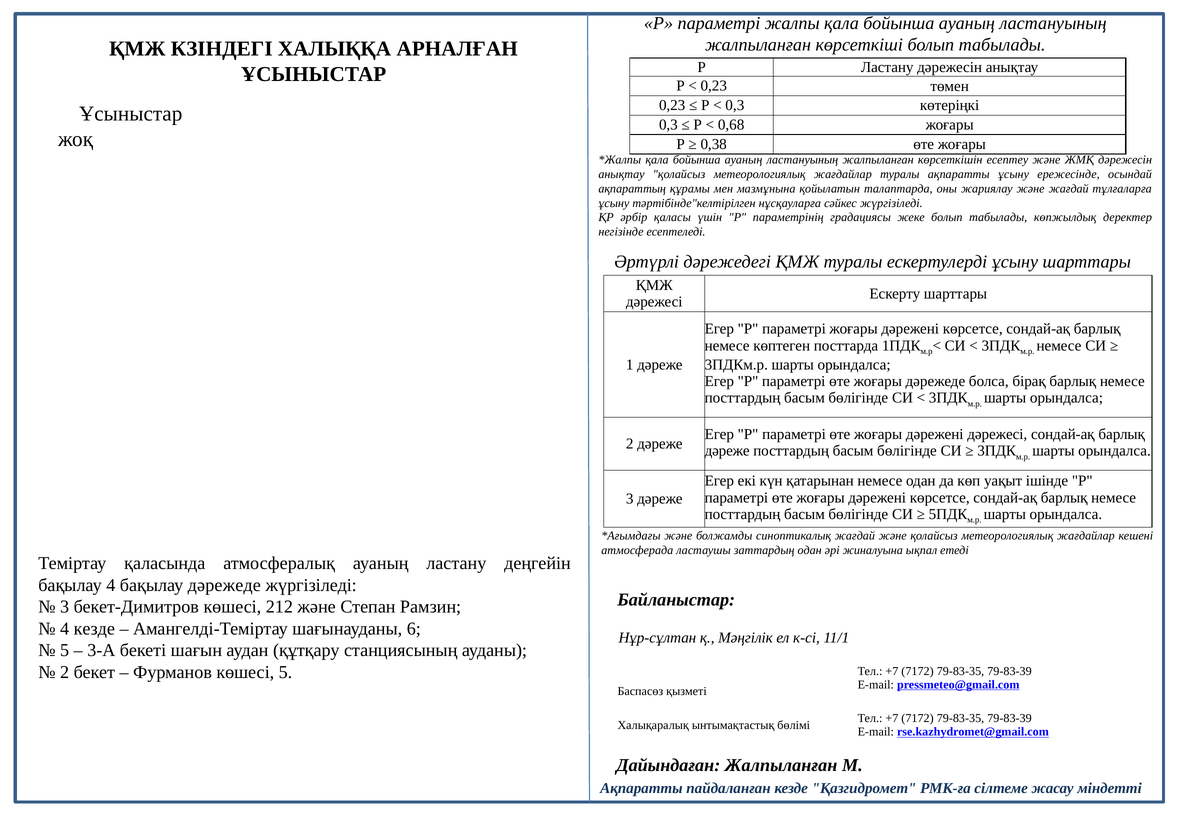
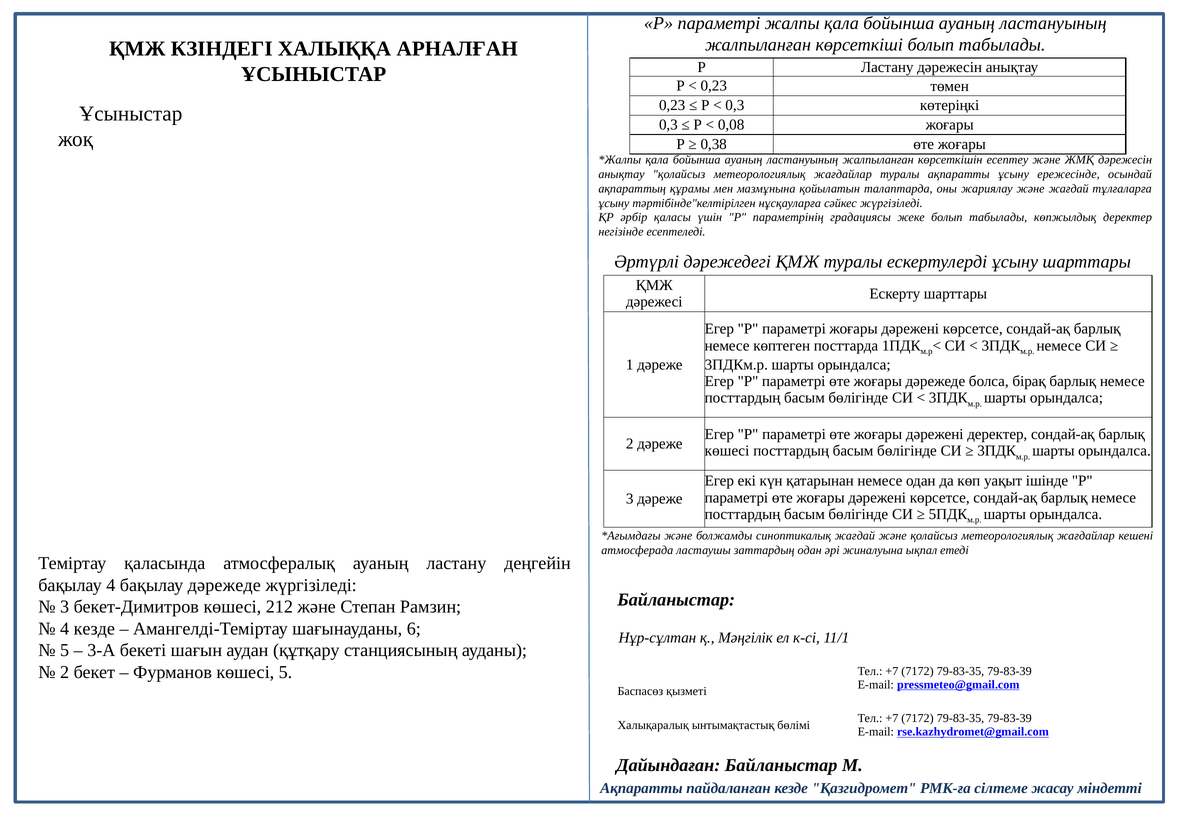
0,68: 0,68 -> 0,08
дәрежені дәрежесі: дәрежесі -> деректер
дәреже at (727, 451): дәреже -> көшесі
Дайындаған Жалпыланған: Жалпыланған -> Байланыстар
